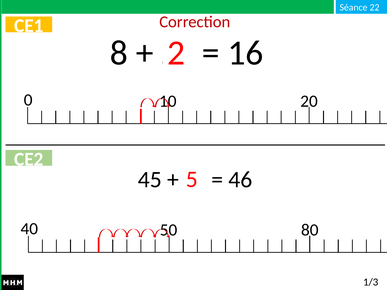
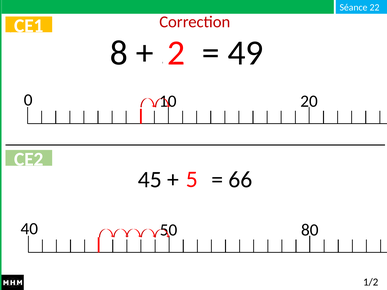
16: 16 -> 49
46: 46 -> 66
1/3: 1/3 -> 1/2
